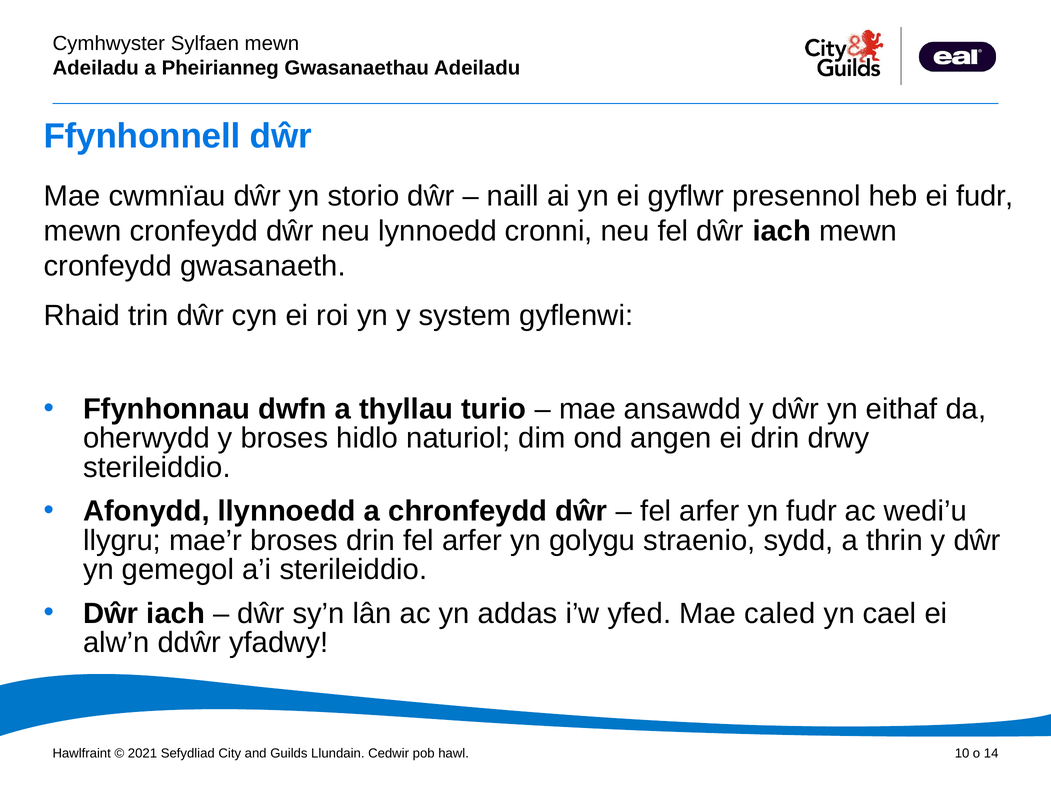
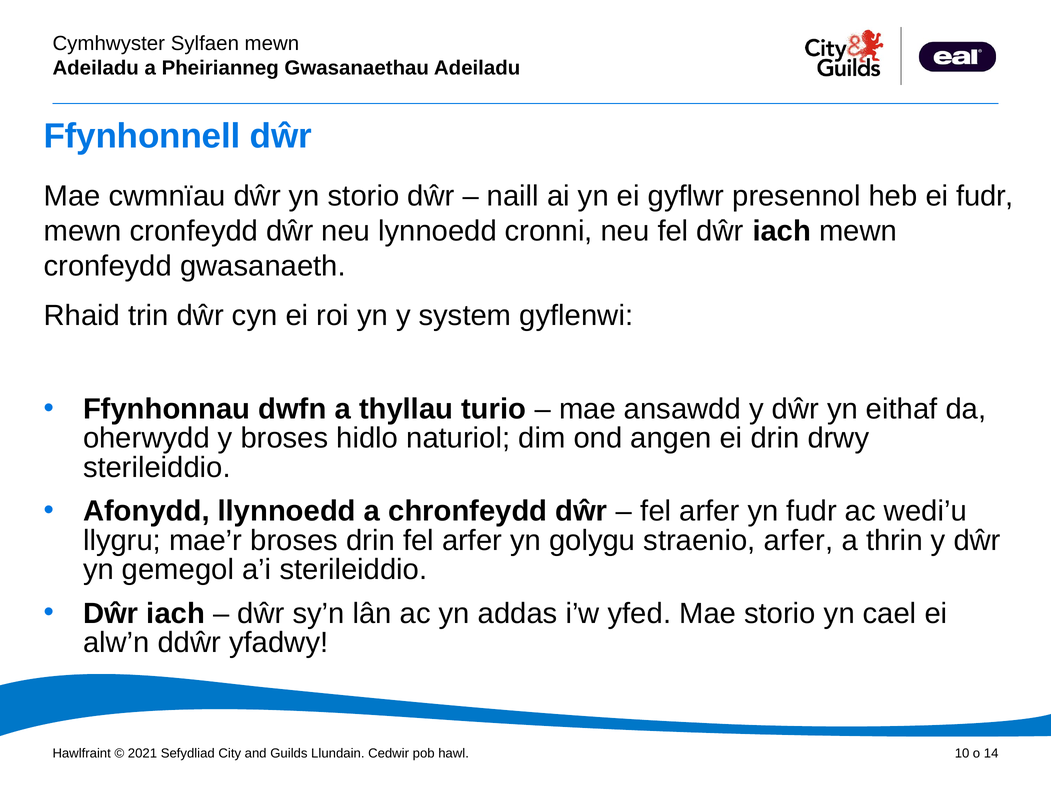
straenio sydd: sydd -> arfer
Mae caled: caled -> storio
